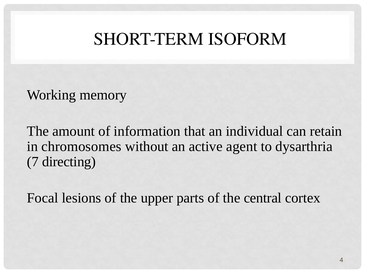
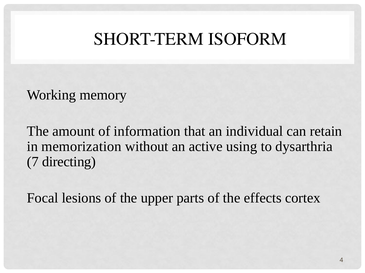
chromosomes: chromosomes -> memorization
agent: agent -> using
central: central -> effects
